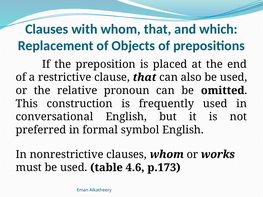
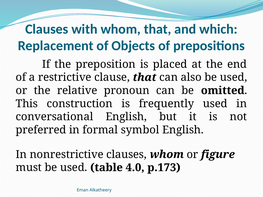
works: works -> figure
4.6: 4.6 -> 4.0
